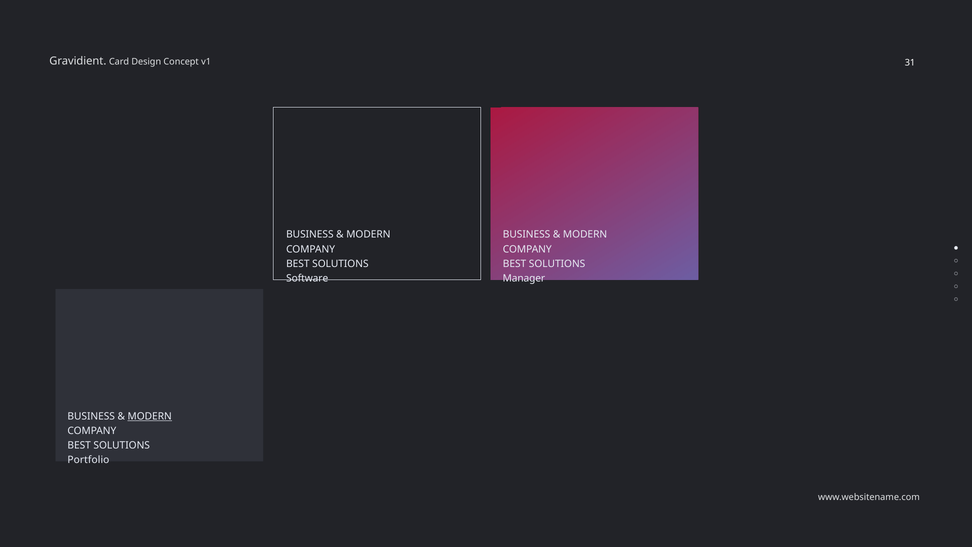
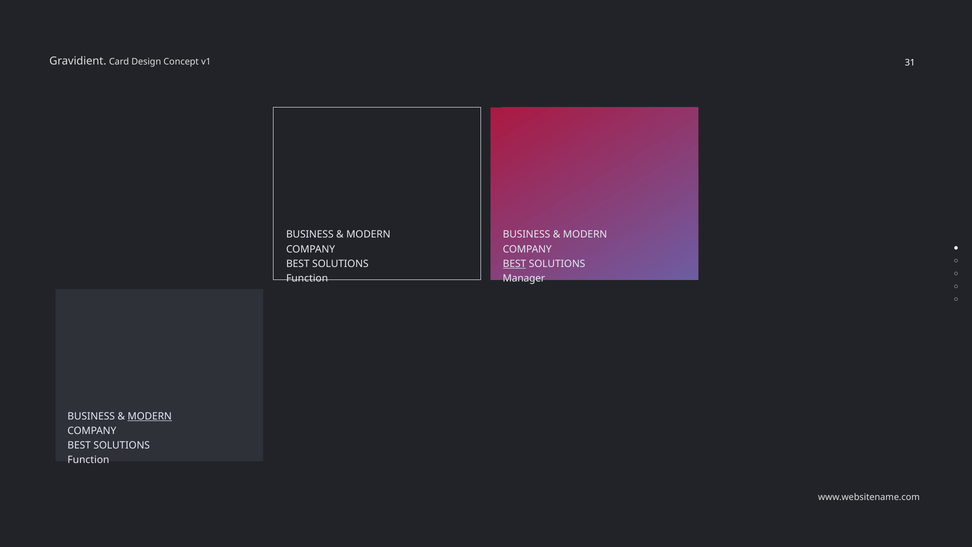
BEST at (515, 264) underline: none -> present
Software at (307, 278): Software -> Function
Portfolio at (88, 460): Portfolio -> Function
